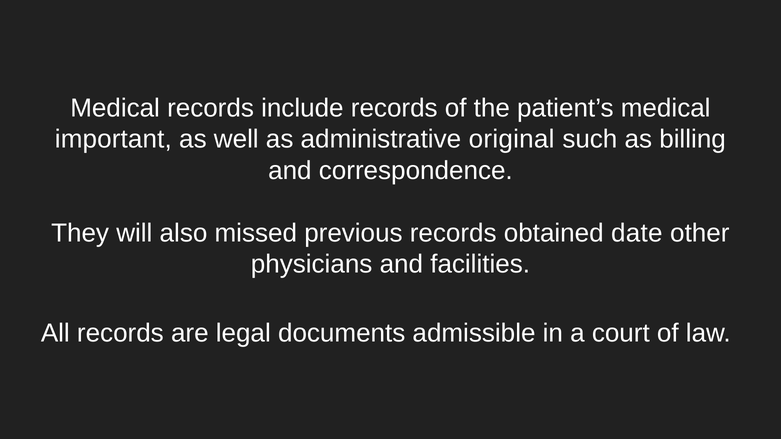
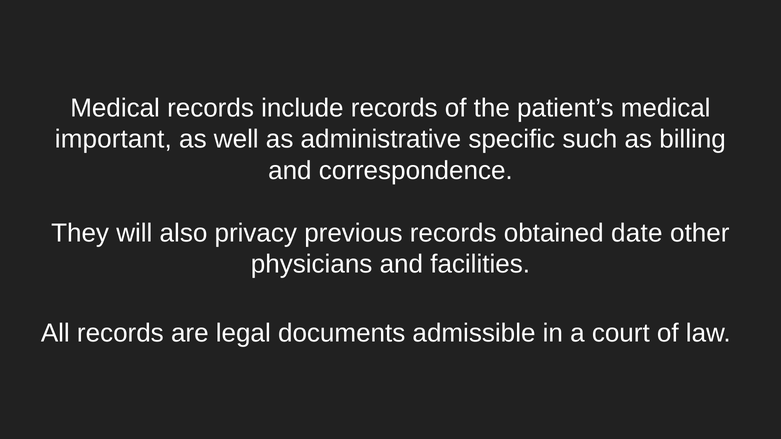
original: original -> specific
missed: missed -> privacy
